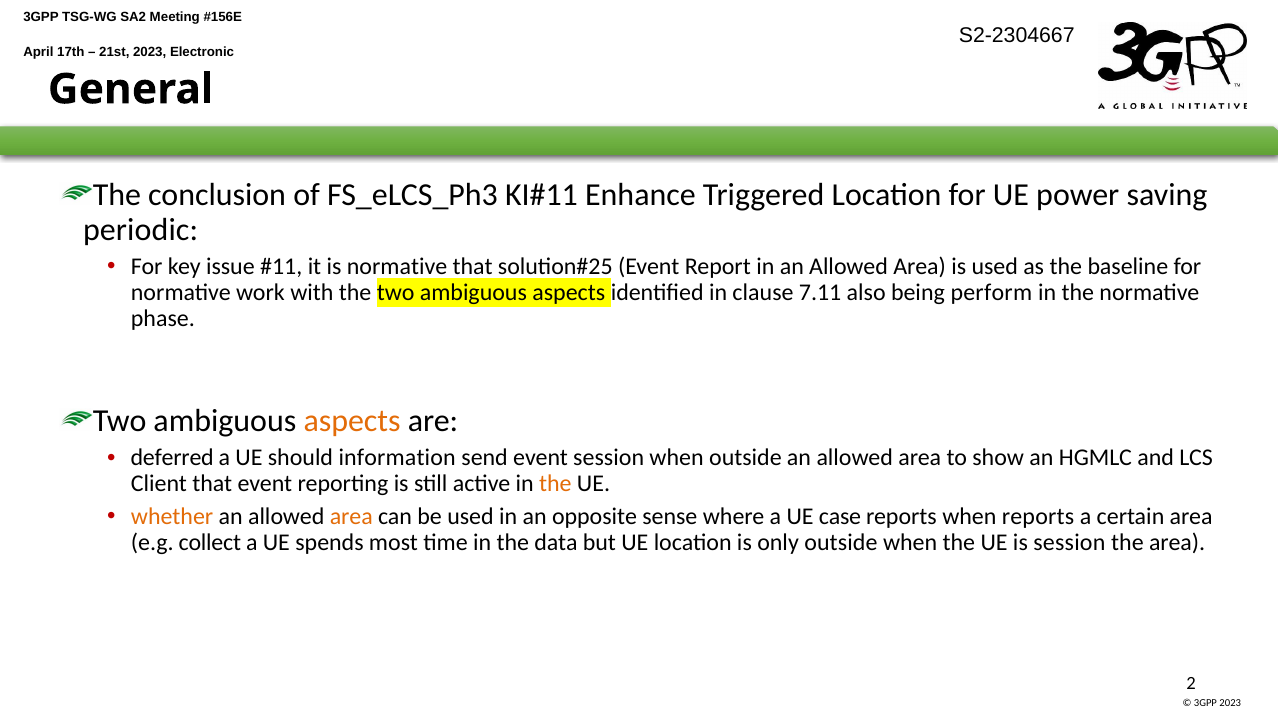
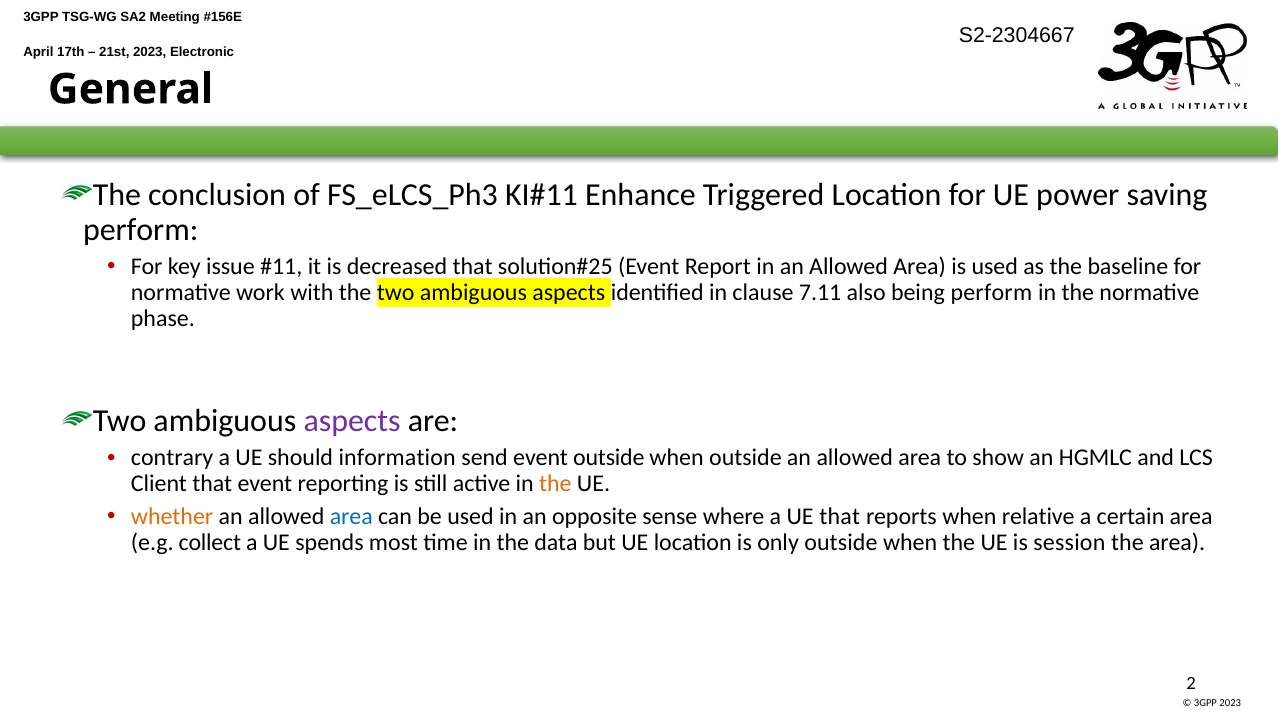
periodic at (141, 230): periodic -> perform
is normative: normative -> decreased
aspects at (352, 421) colour: orange -> purple
deferred: deferred -> contrary
event session: session -> outside
area at (351, 516) colour: orange -> blue
UE case: case -> that
when reports: reports -> relative
